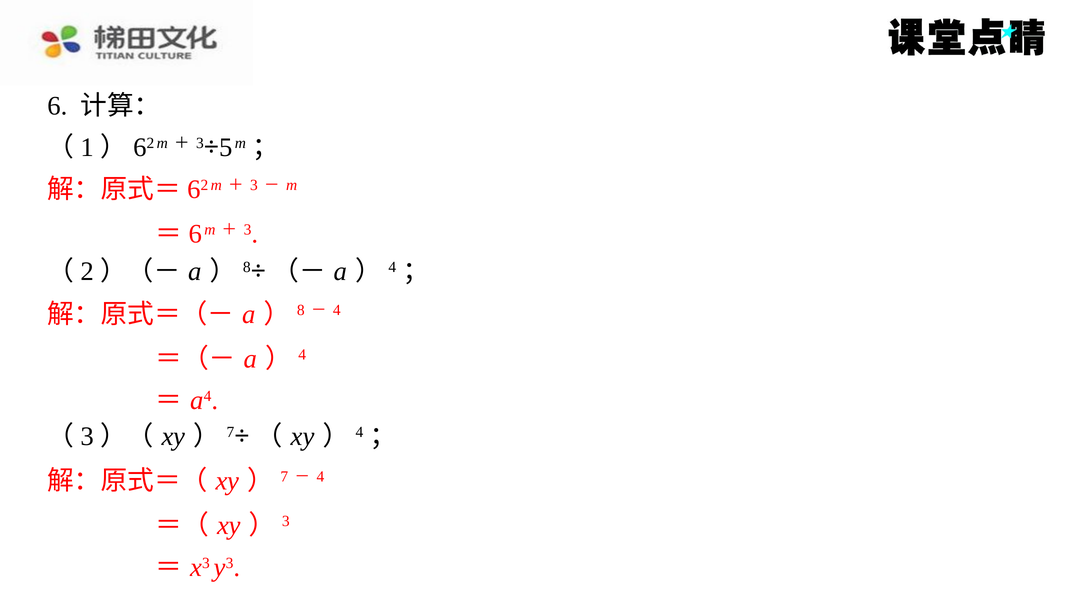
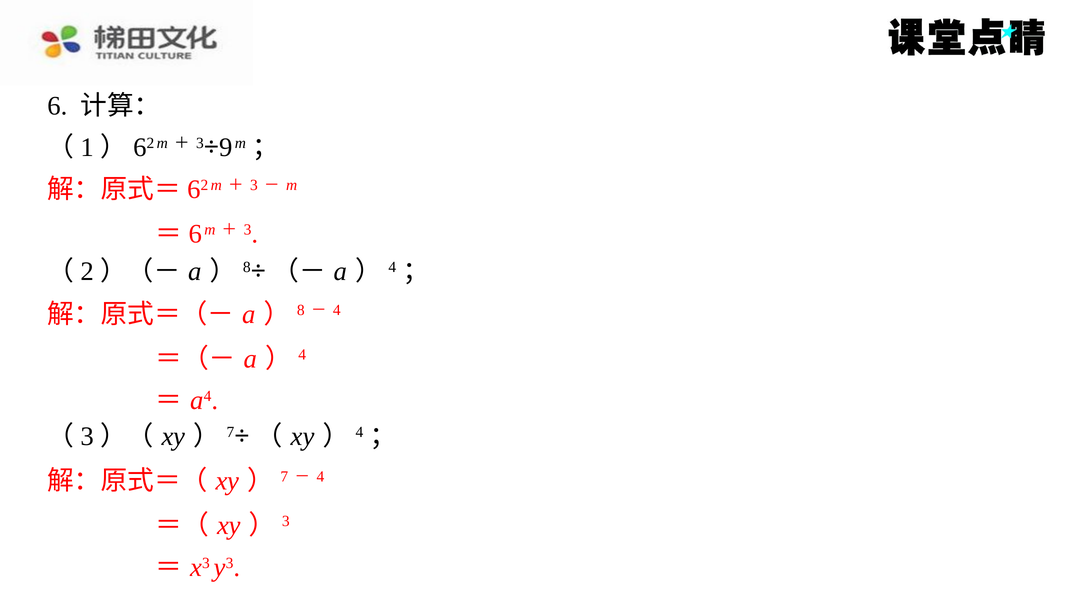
5: 5 -> 9
